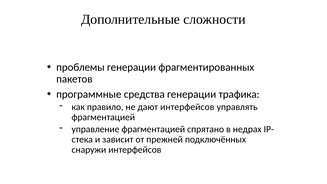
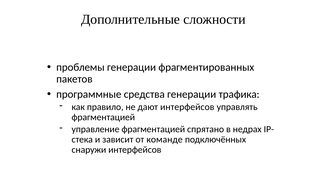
прежней: прежней -> команде
